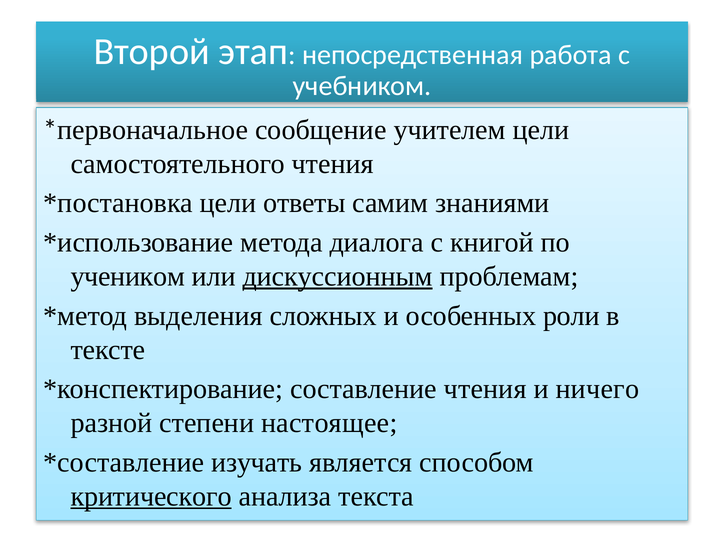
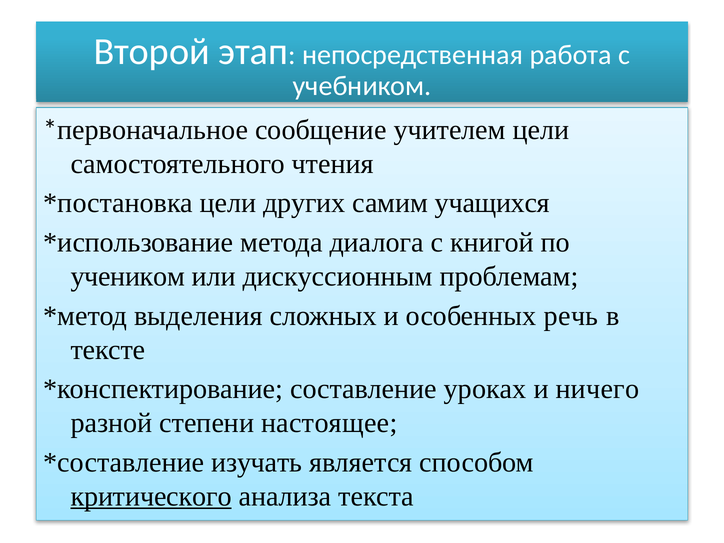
ответы: ответы -> других
знаниями: знаниями -> учащихся
дискуссионным underline: present -> none
роли: роли -> речь
составление чтения: чтения -> уроках
